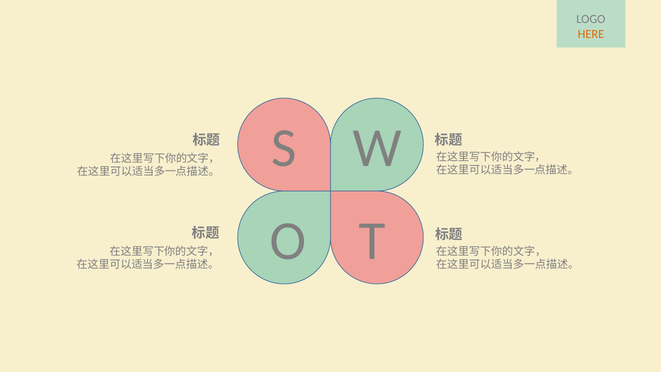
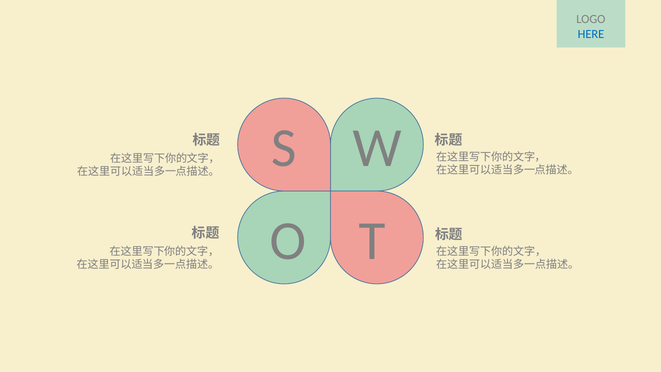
HERE colour: orange -> blue
